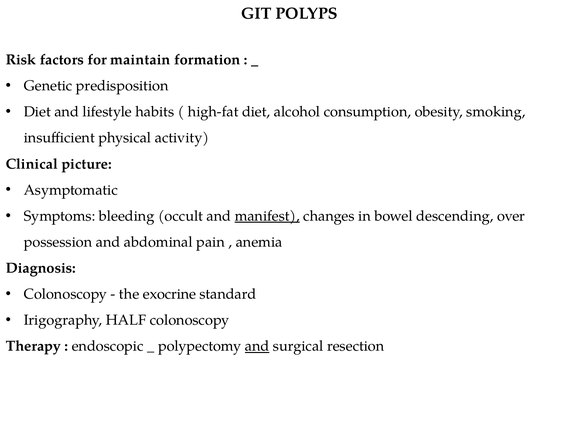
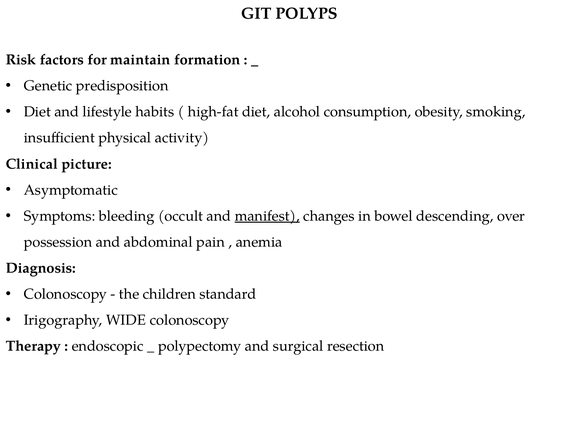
exocrine: exocrine -> children
HALF: HALF -> WIDE
and at (257, 346) underline: present -> none
